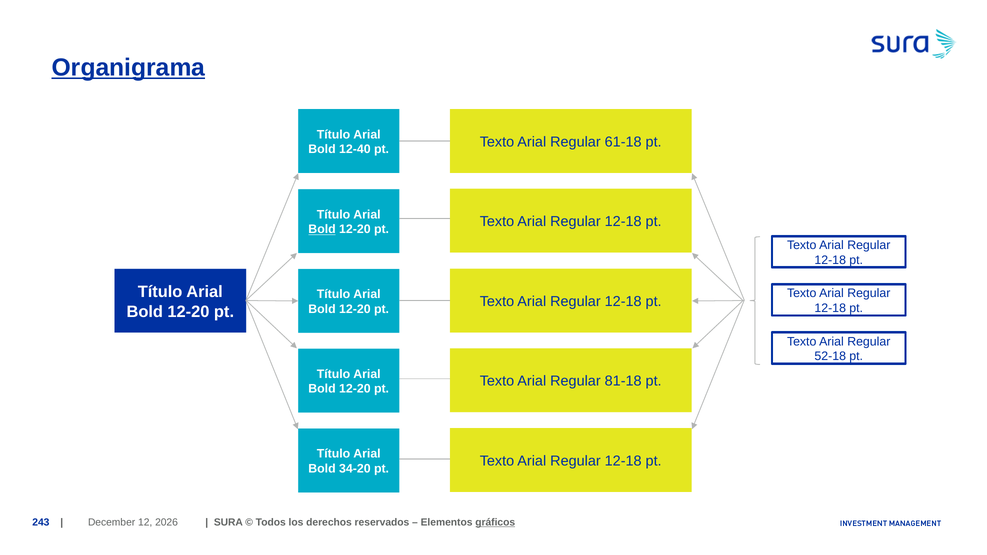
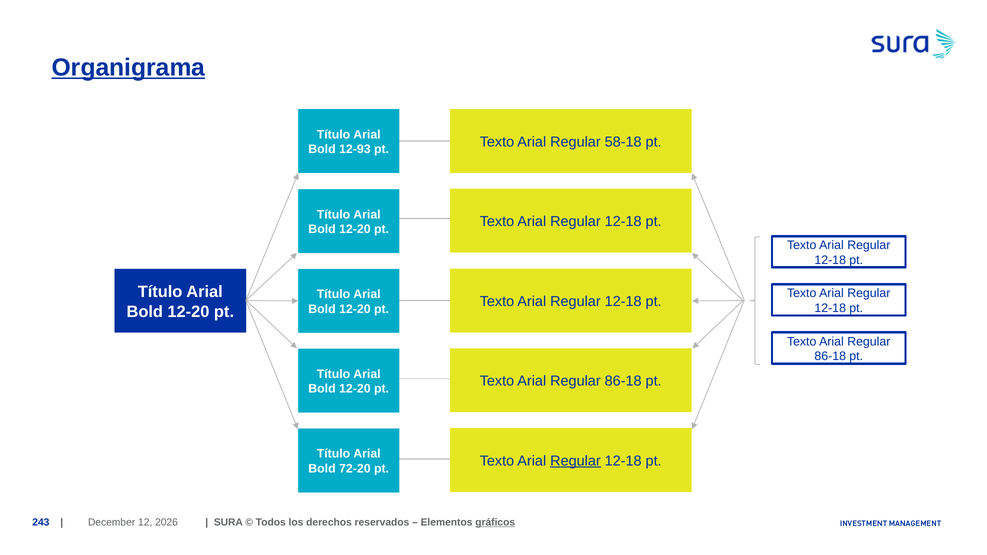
61-18: 61-18 -> 58-18
12-40: 12-40 -> 12-93
Bold at (322, 229) underline: present -> none
52-18 at (830, 357): 52-18 -> 86-18
81-18 at (623, 381): 81-18 -> 86-18
Regular at (575, 461) underline: none -> present
34-20: 34-20 -> 72-20
